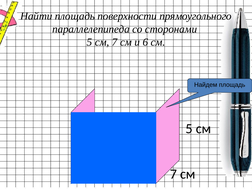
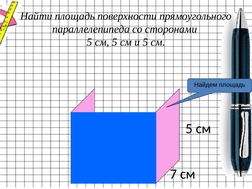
7 at (115, 42): 7 -> 5
и 6: 6 -> 5
